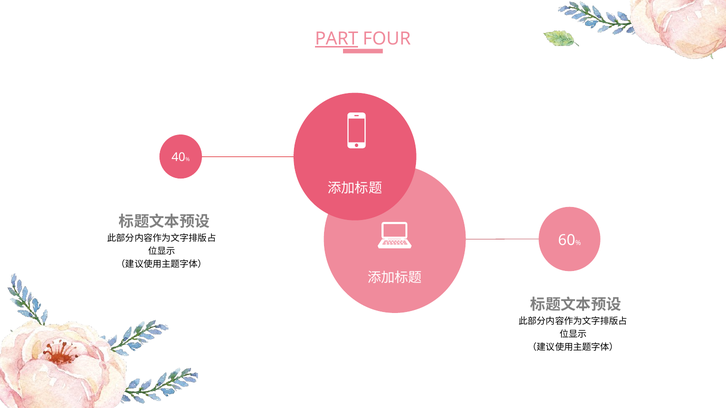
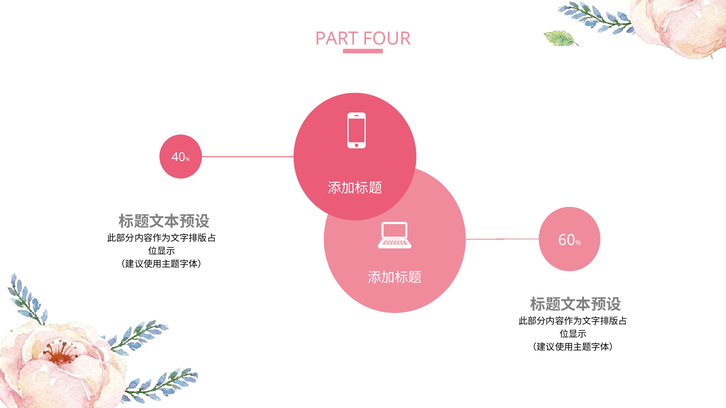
PART underline: present -> none
